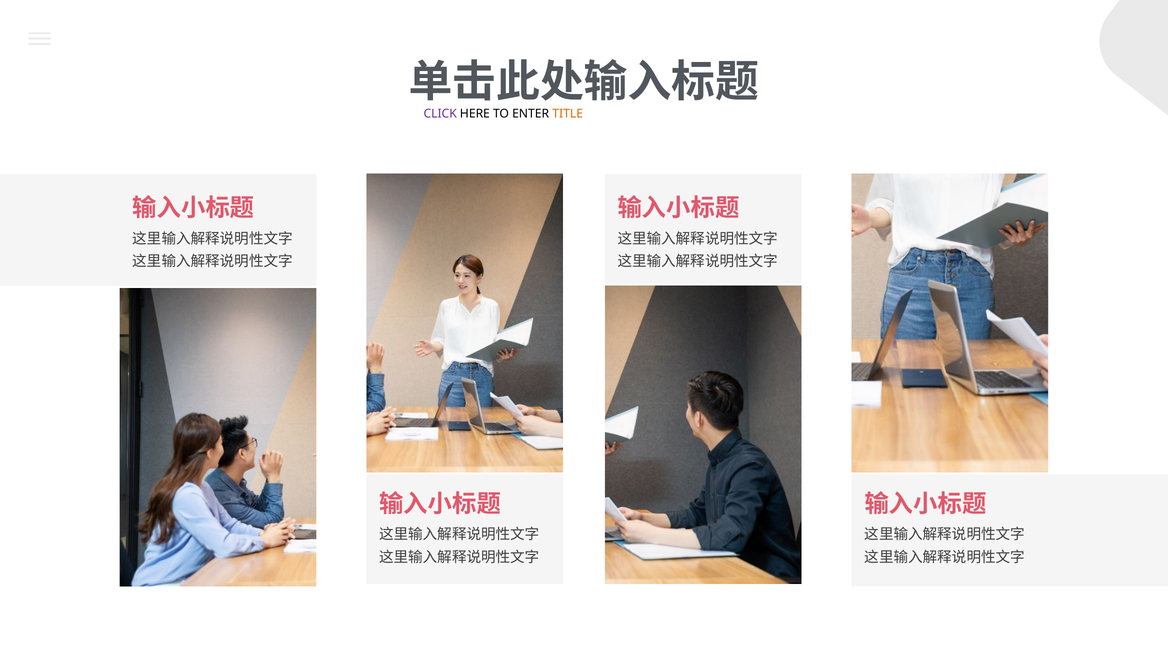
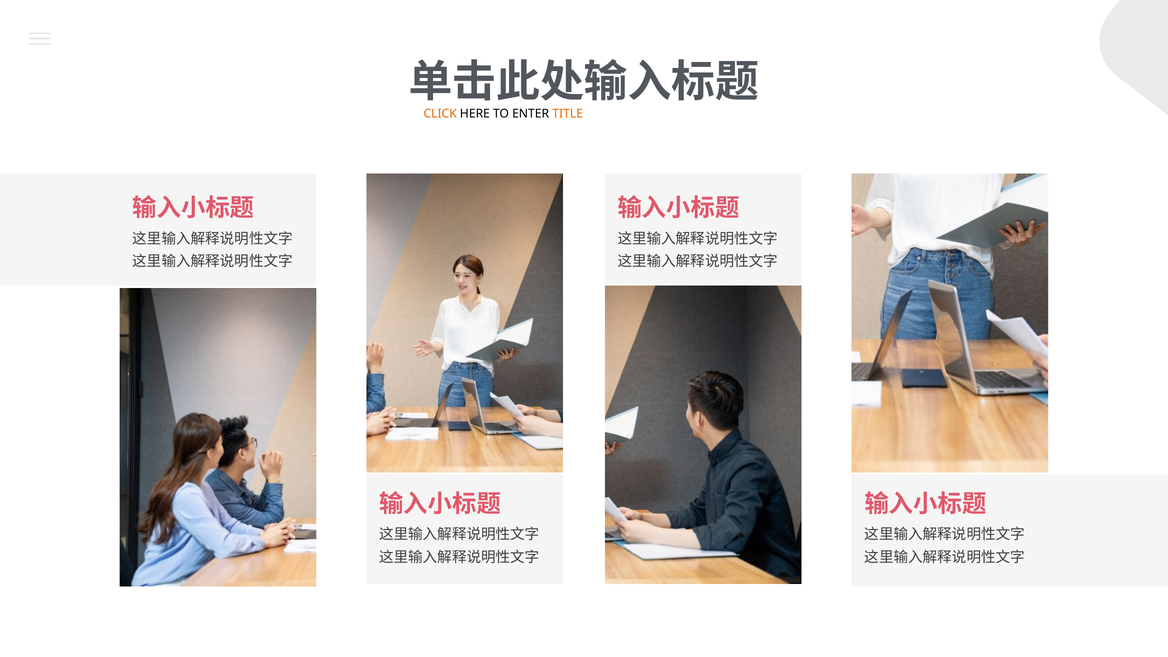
CLICK colour: purple -> orange
